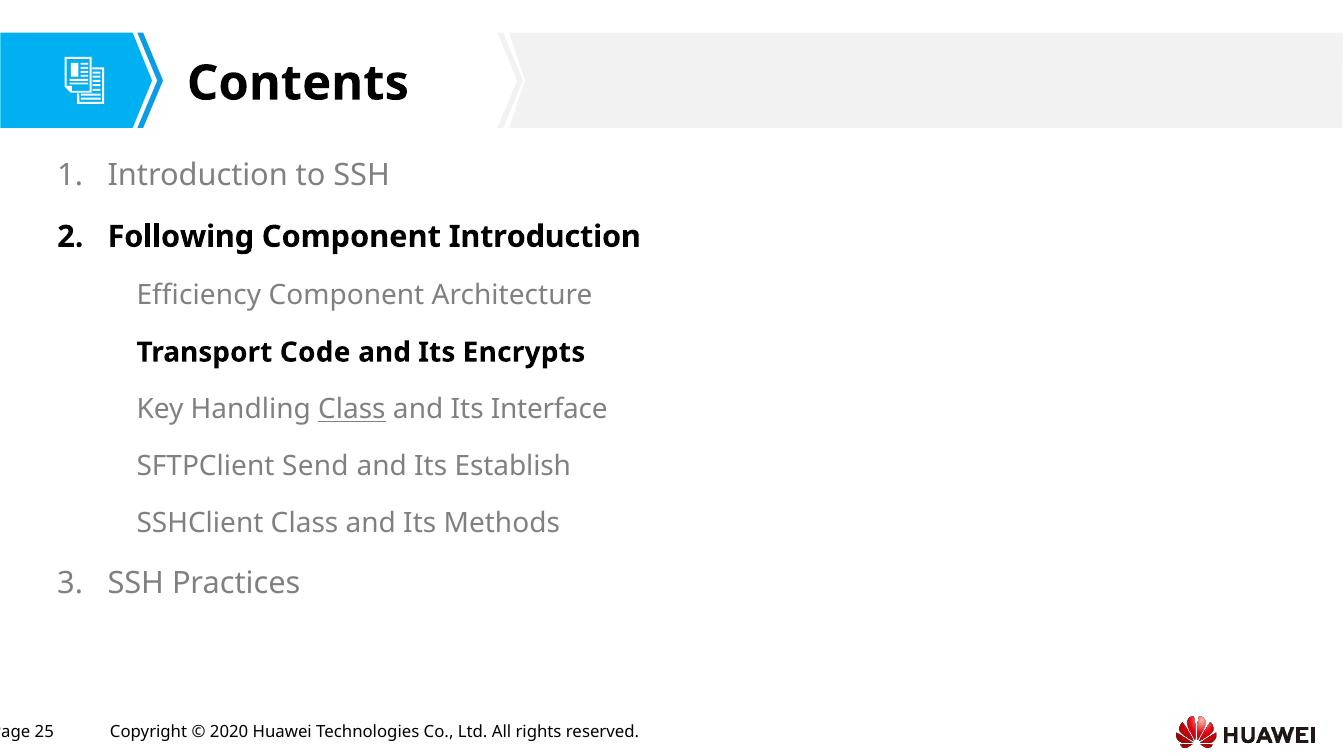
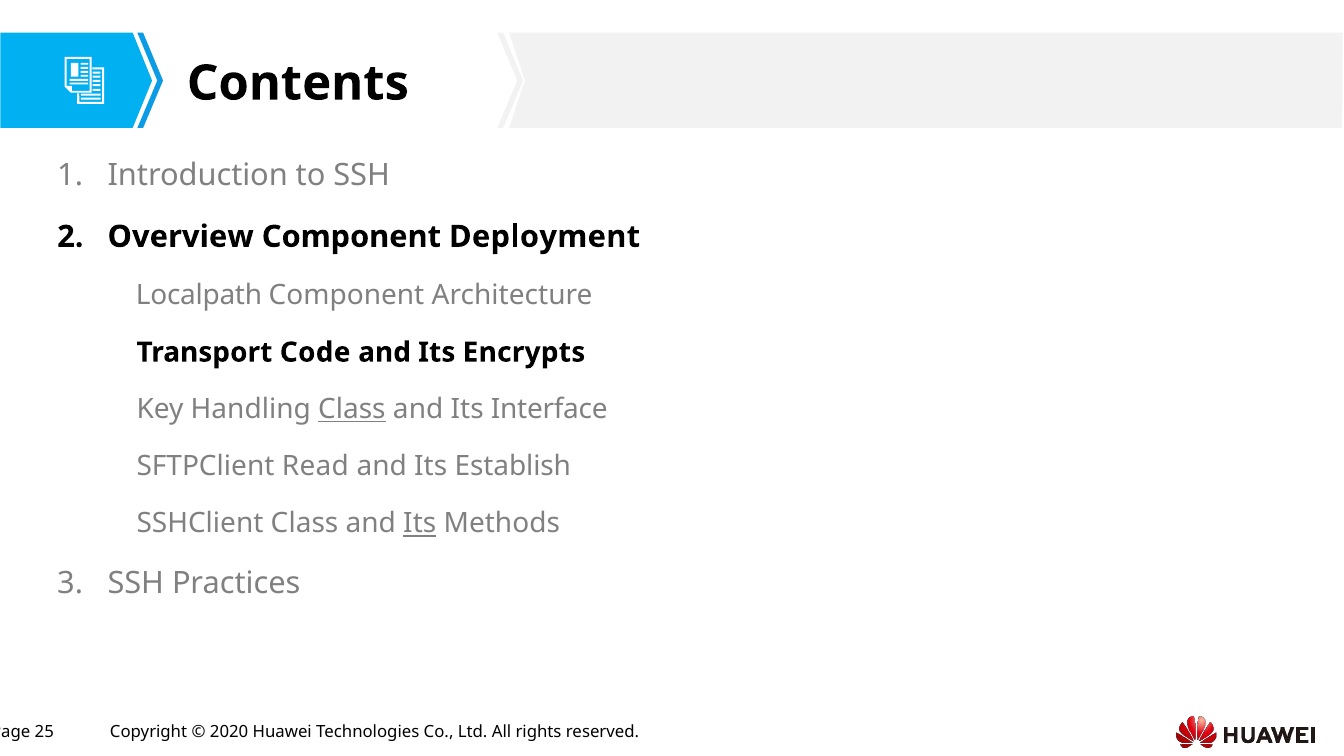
Following: Following -> Overview
Component Introduction: Introduction -> Deployment
Efficiency: Efficiency -> Localpath
Send: Send -> Read
Its at (420, 524) underline: none -> present
